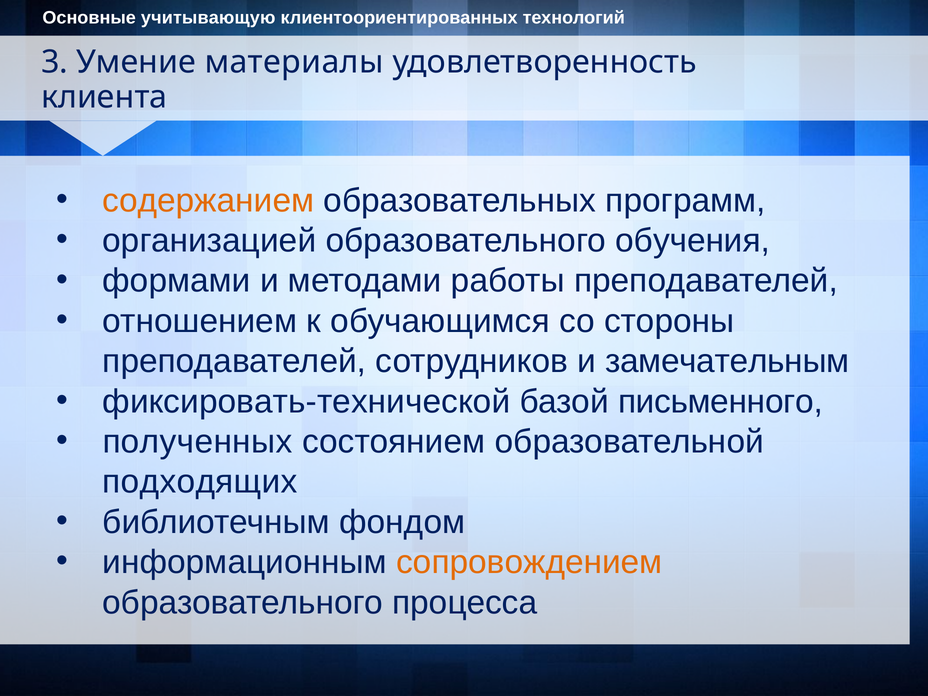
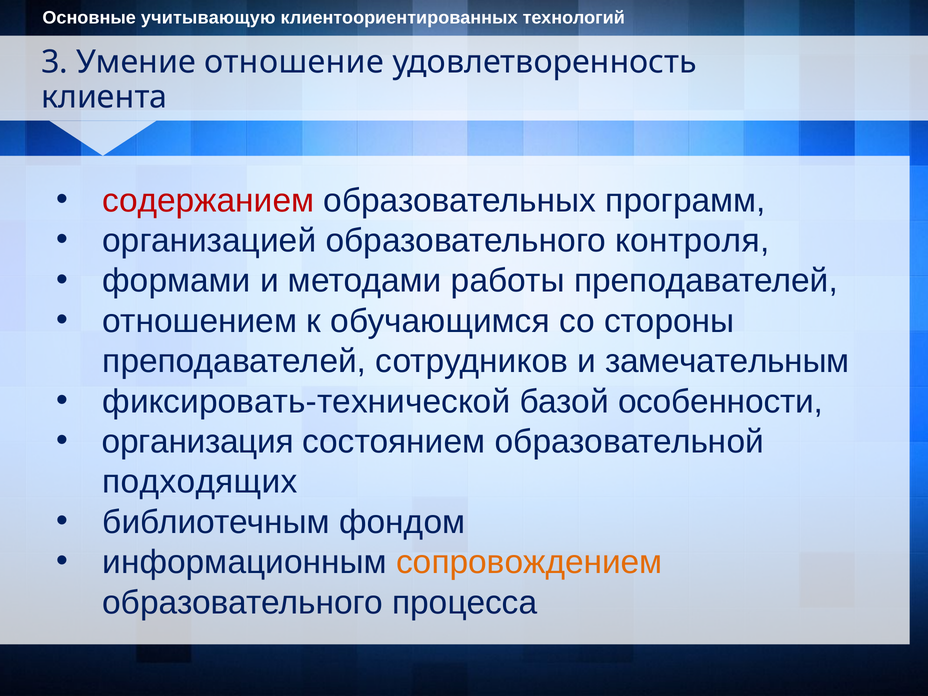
материалы: материалы -> отношение
содержанием colour: orange -> red
обучения: обучения -> контроля
письменного: письменного -> особенности
полученных: полученных -> организация
